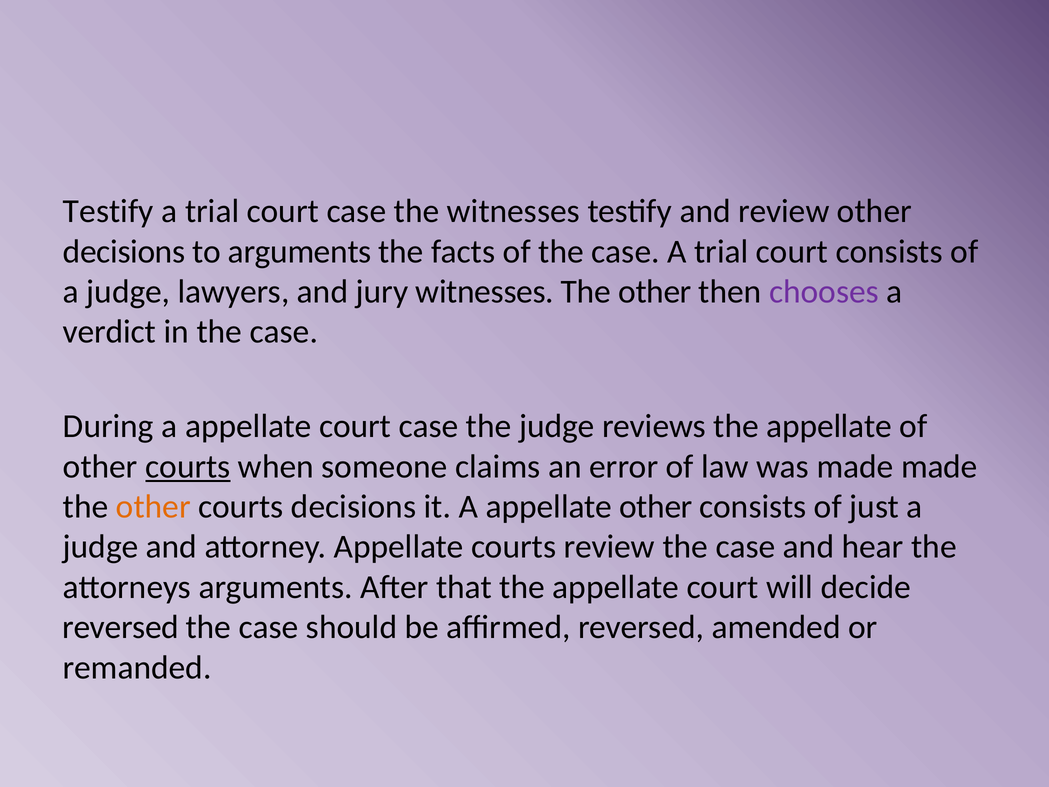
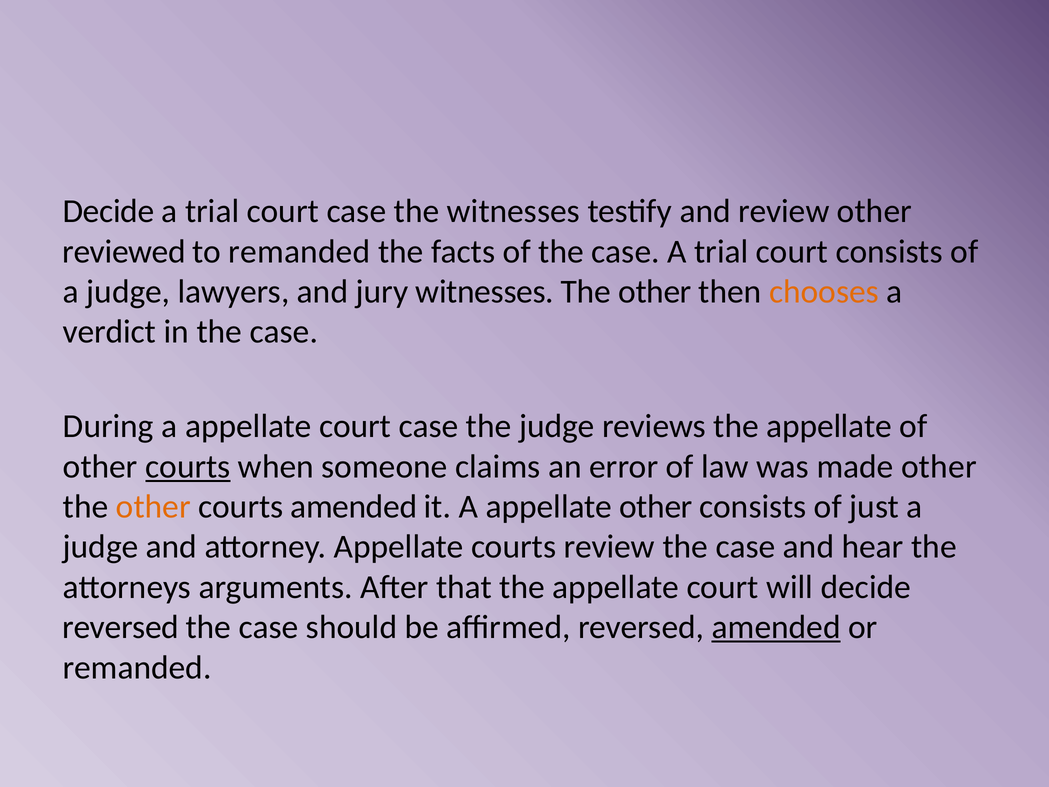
Testify at (108, 211): Testify -> Decide
decisions at (124, 251): decisions -> reviewed
to arguments: arguments -> remanded
chooses colour: purple -> orange
made made: made -> other
courts decisions: decisions -> amended
amended at (776, 627) underline: none -> present
